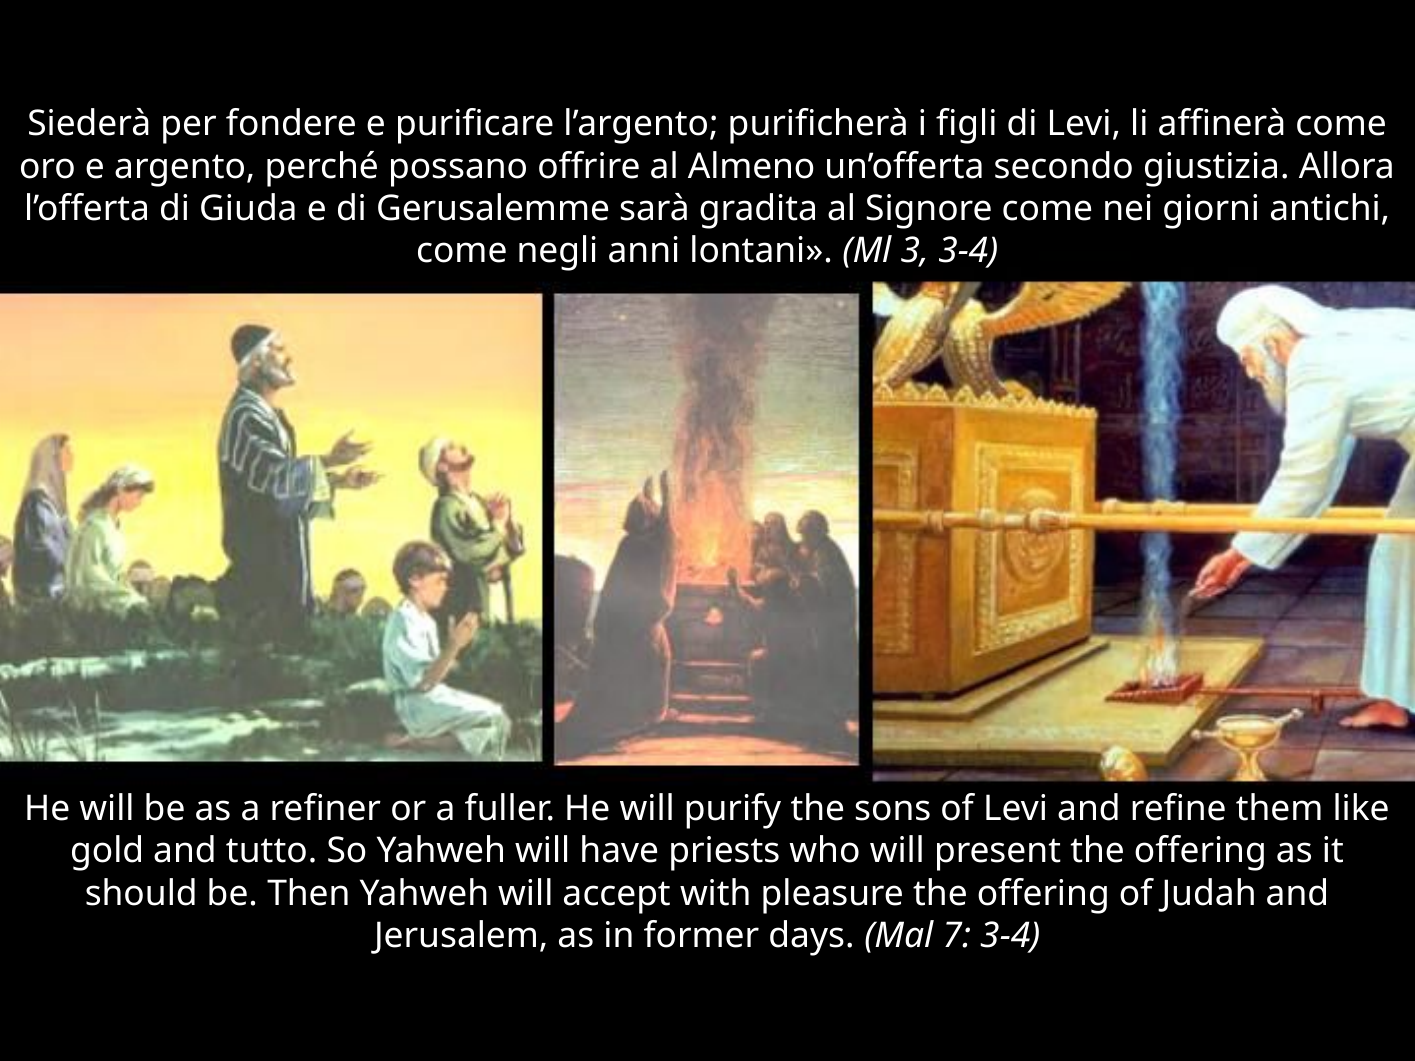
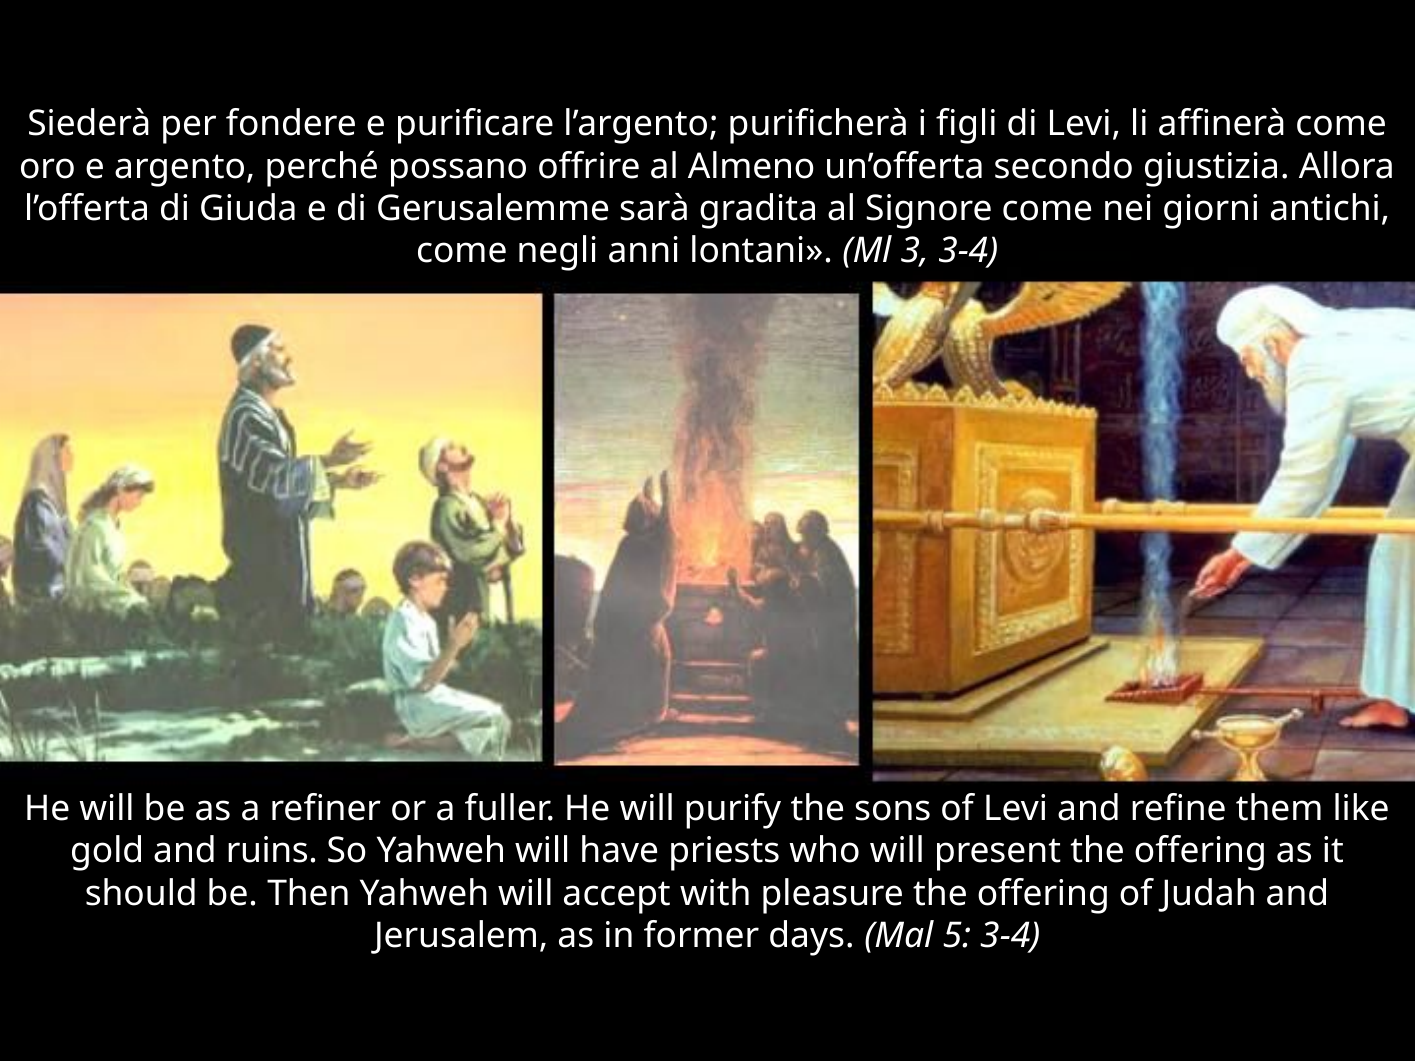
tutto: tutto -> ruins
7: 7 -> 5
